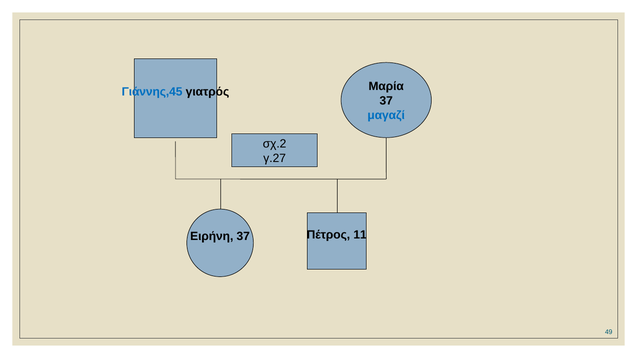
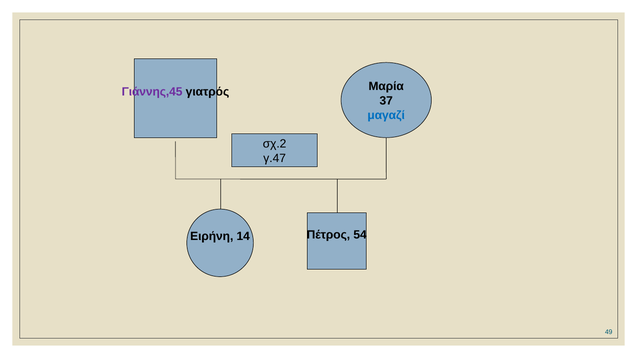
Γιάννης,45 colour: blue -> purple
γ.27: γ.27 -> γ.47
Ειρήνη 37: 37 -> 14
11: 11 -> 54
